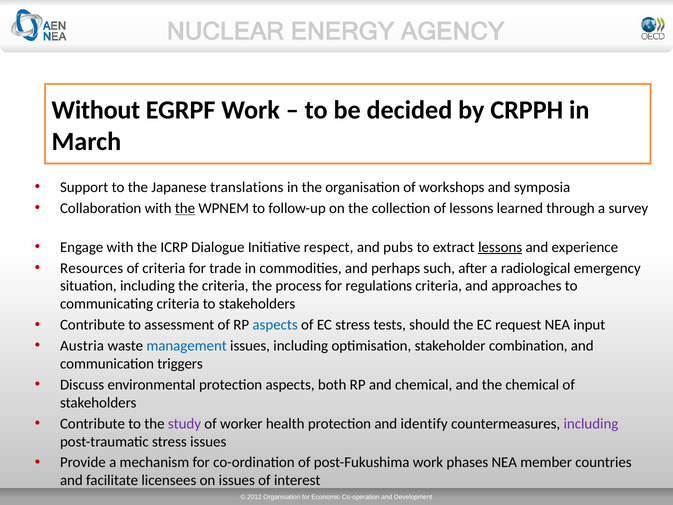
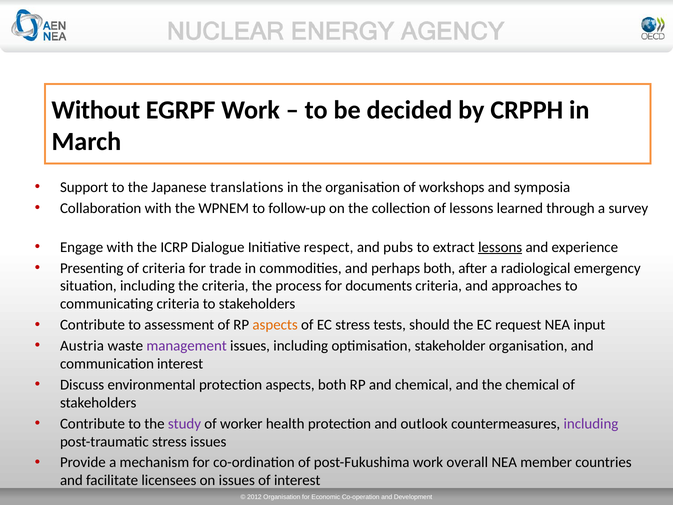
the at (185, 208) underline: present -> none
Resources: Resources -> Presenting
perhaps such: such -> both
regulations: regulations -> documents
aspects at (275, 325) colour: blue -> orange
management colour: blue -> purple
stakeholder combination: combination -> organisation
communication triggers: triggers -> interest
identify: identify -> outlook
phases: phases -> overall
